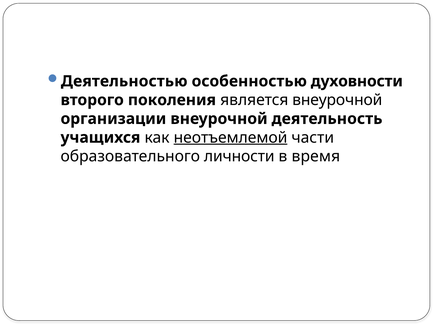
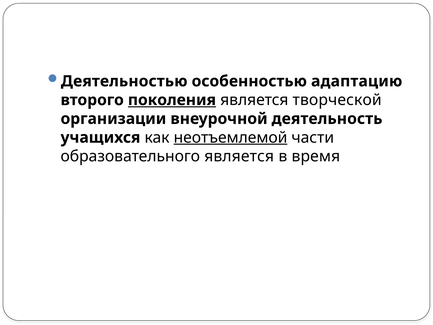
духовности: духовности -> адаптацию
поколения underline: none -> present
является внеурочной: внеурочной -> творческой
образовательного личности: личности -> является
